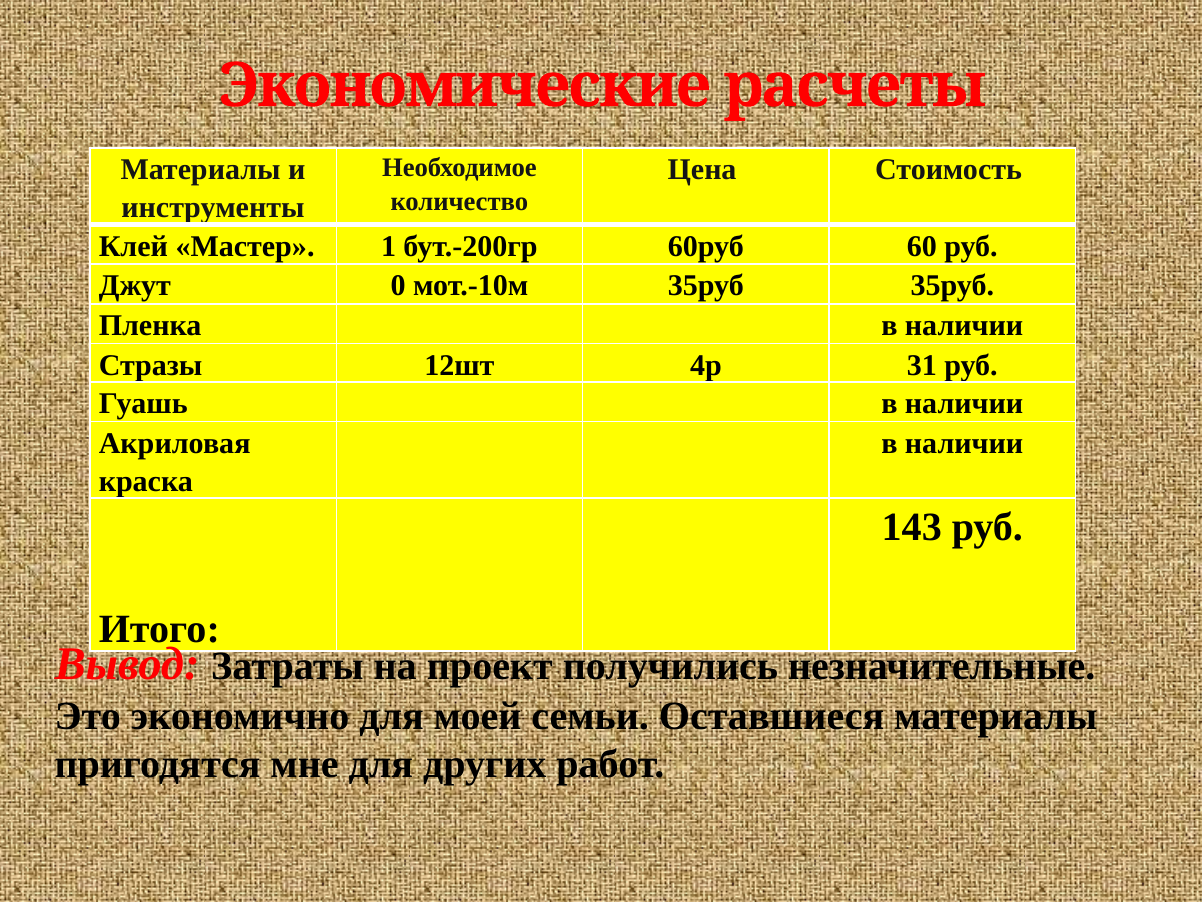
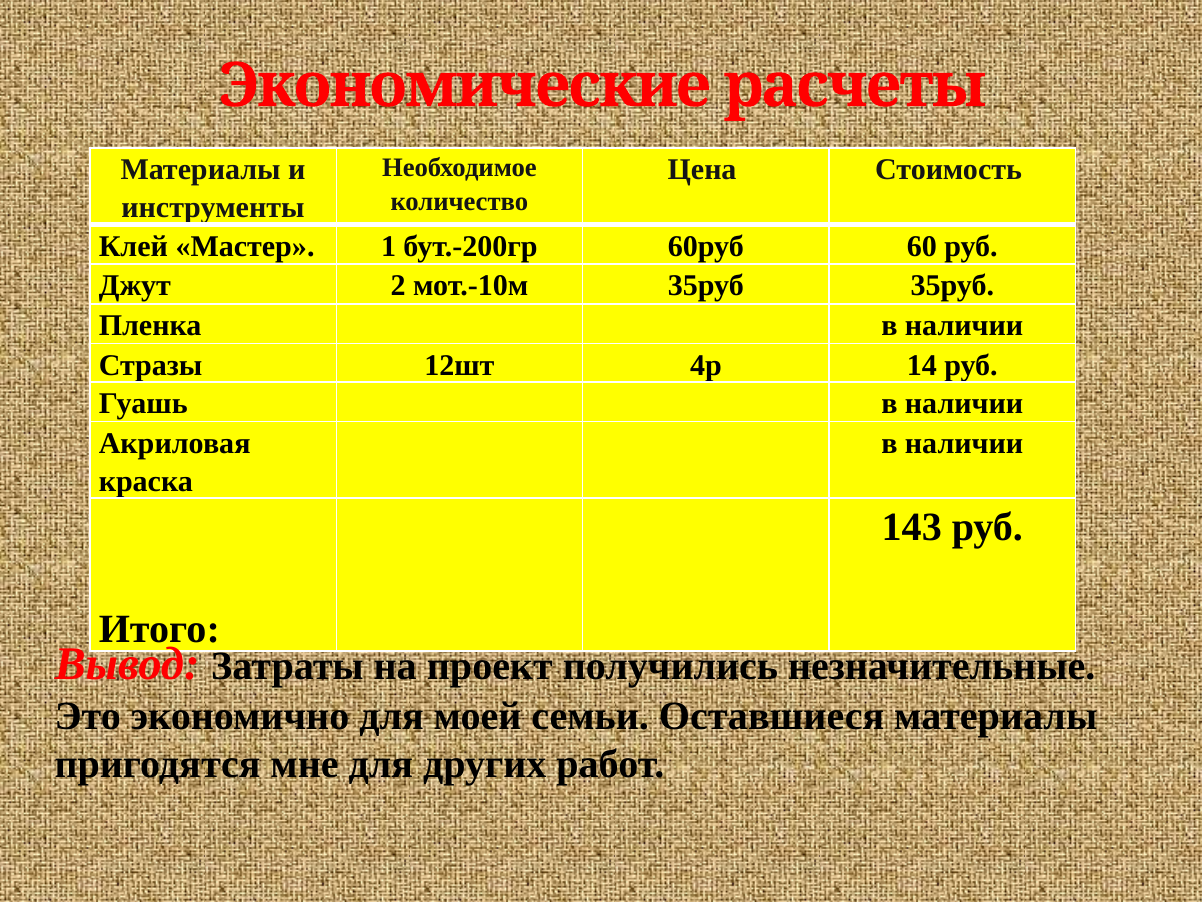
0: 0 -> 2
31: 31 -> 14
